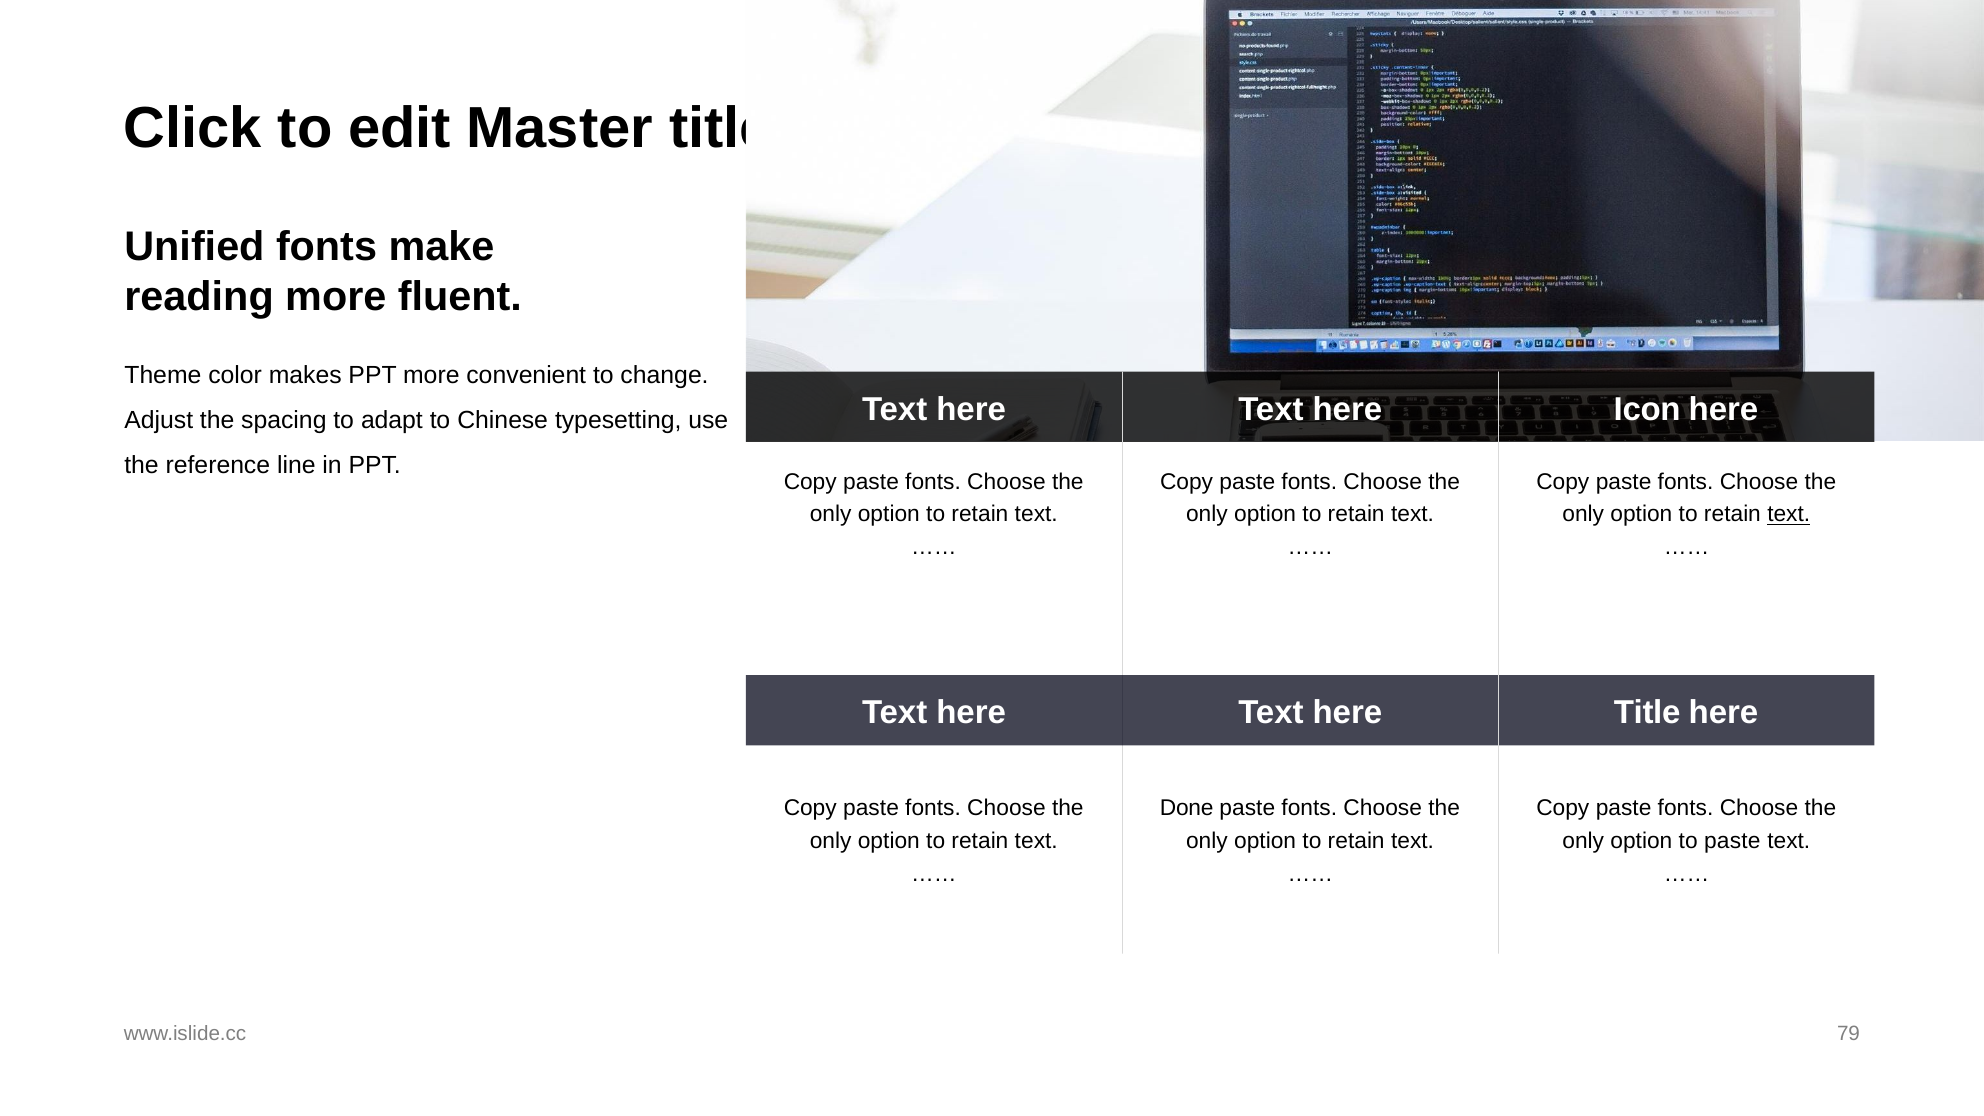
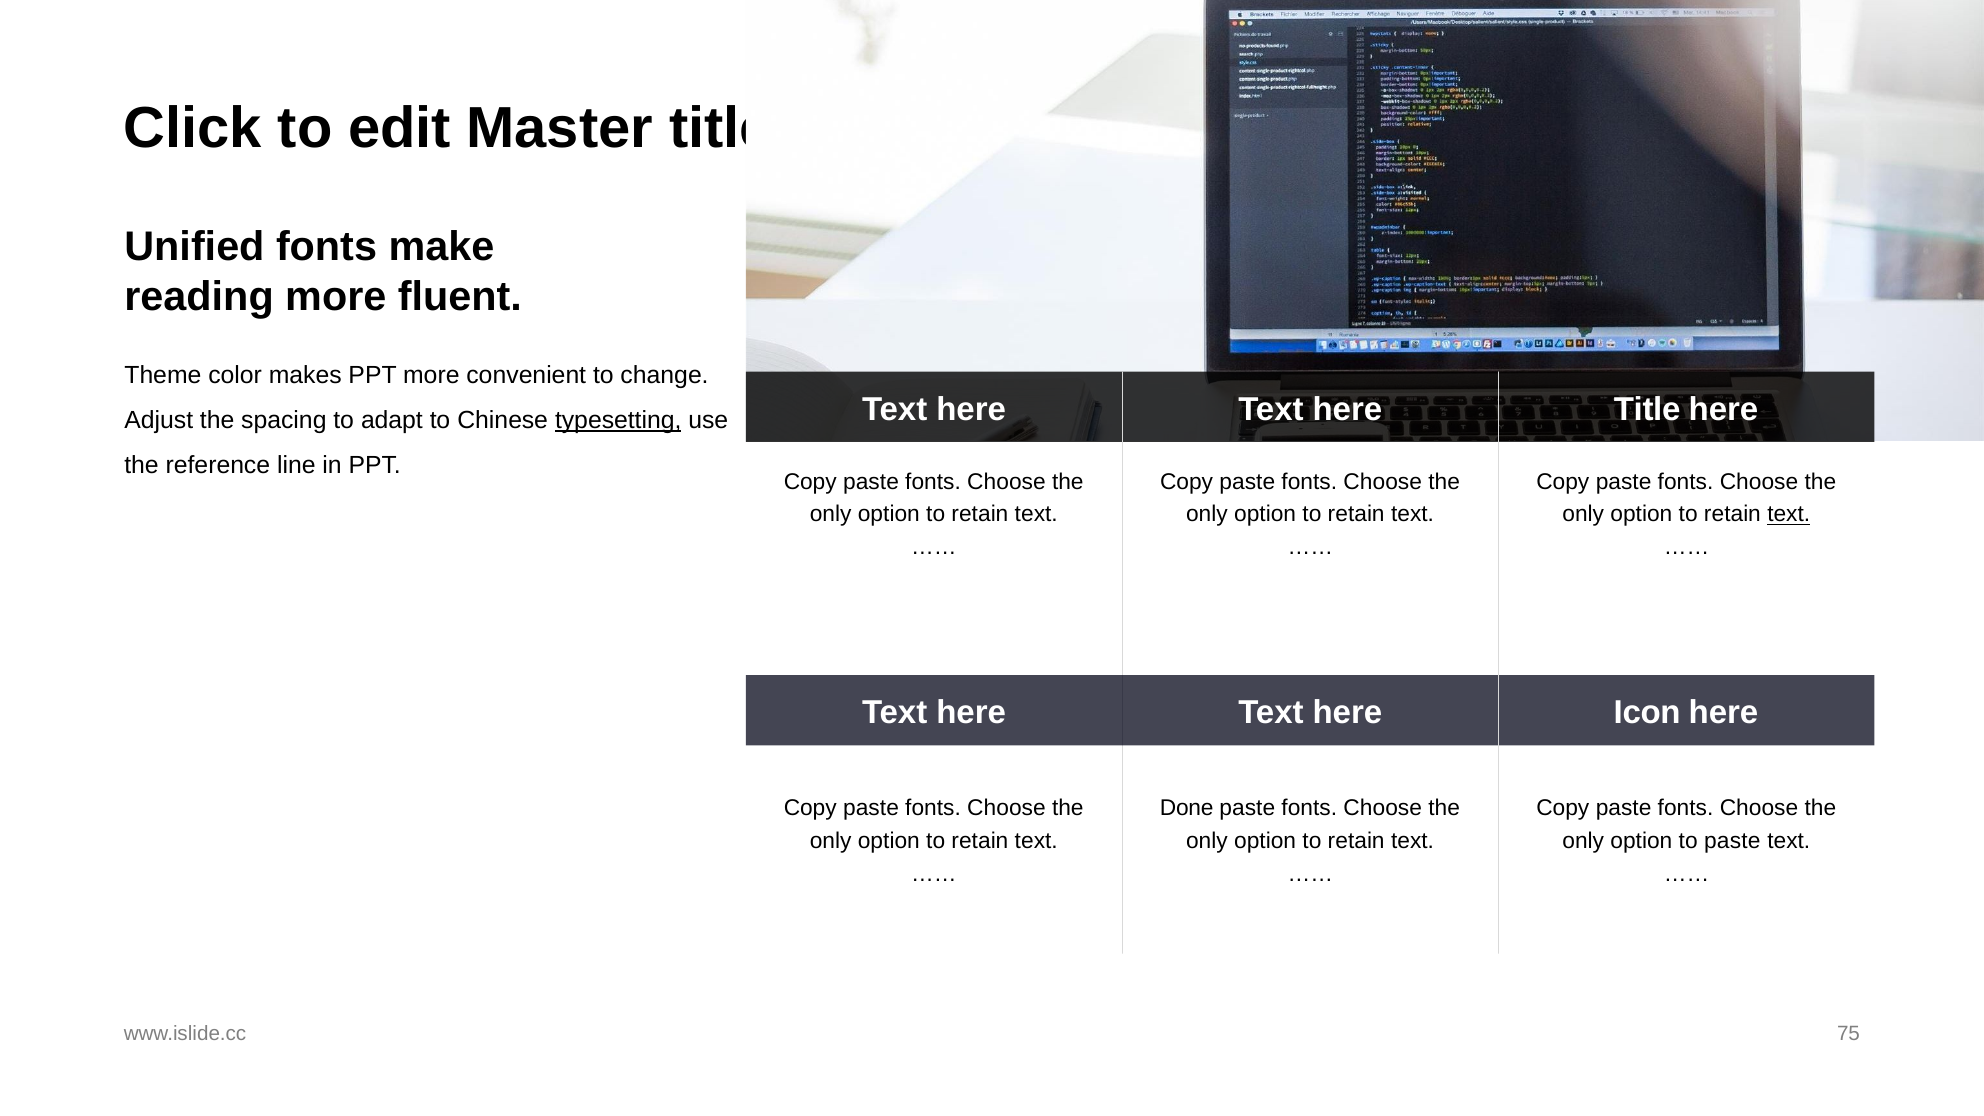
here Icon: Icon -> Title
typesetting underline: none -> present
here Title: Title -> Icon
79: 79 -> 75
